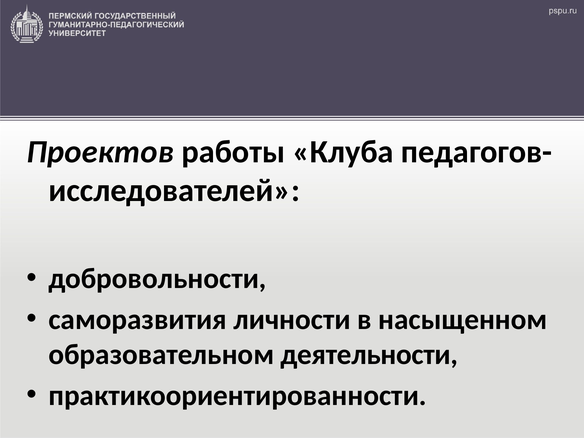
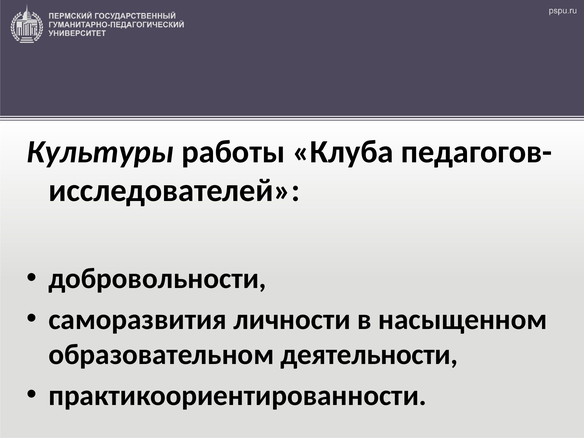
Проектов: Проектов -> Культуры
